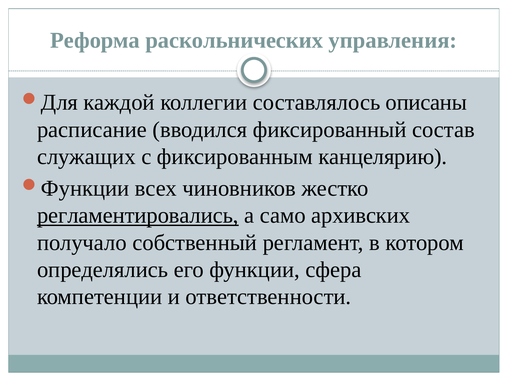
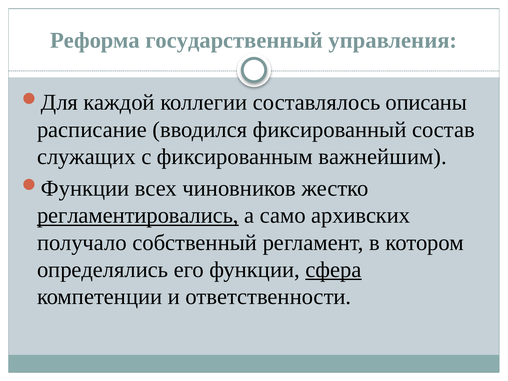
раскольнических: раскольнических -> государственный
канцелярию: канцелярию -> важнейшим
сфера underline: none -> present
